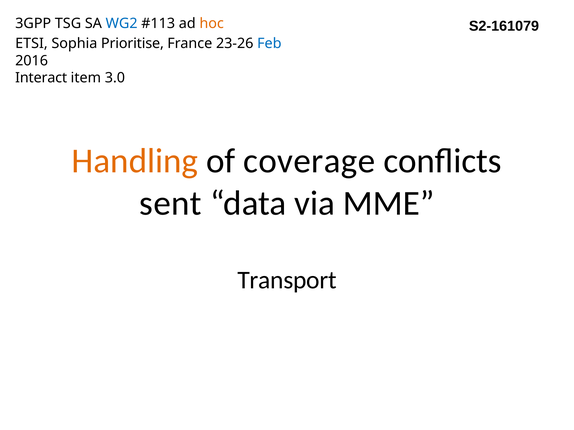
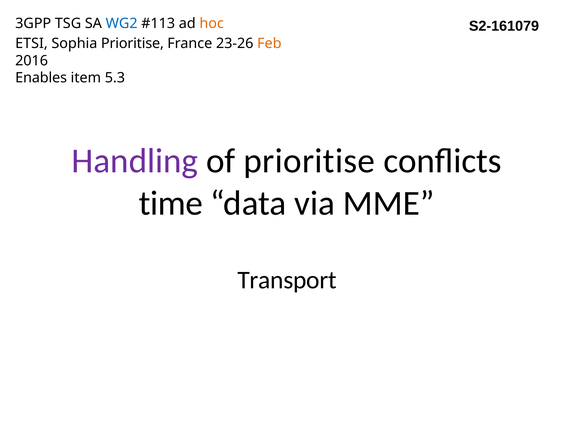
Feb colour: blue -> orange
Interact: Interact -> Enables
3.0: 3.0 -> 5.3
Handling colour: orange -> purple
of coverage: coverage -> prioritise
sent: sent -> time
